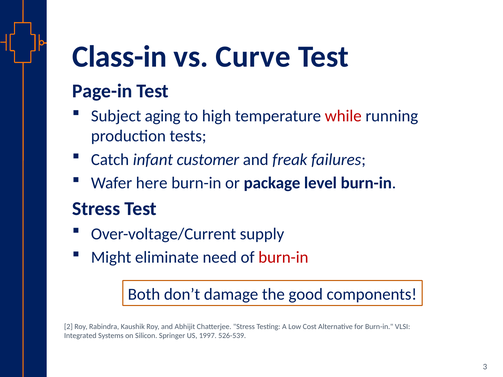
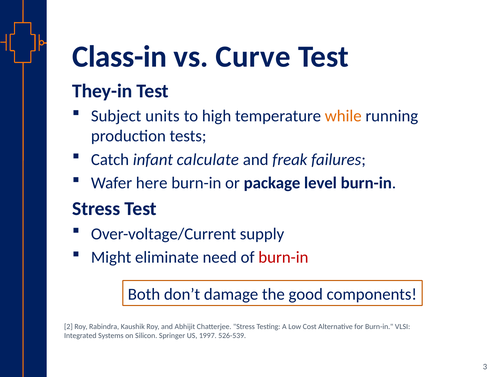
Page-in: Page-in -> They-in
aging: aging -> units
while colour: red -> orange
customer: customer -> calculate
